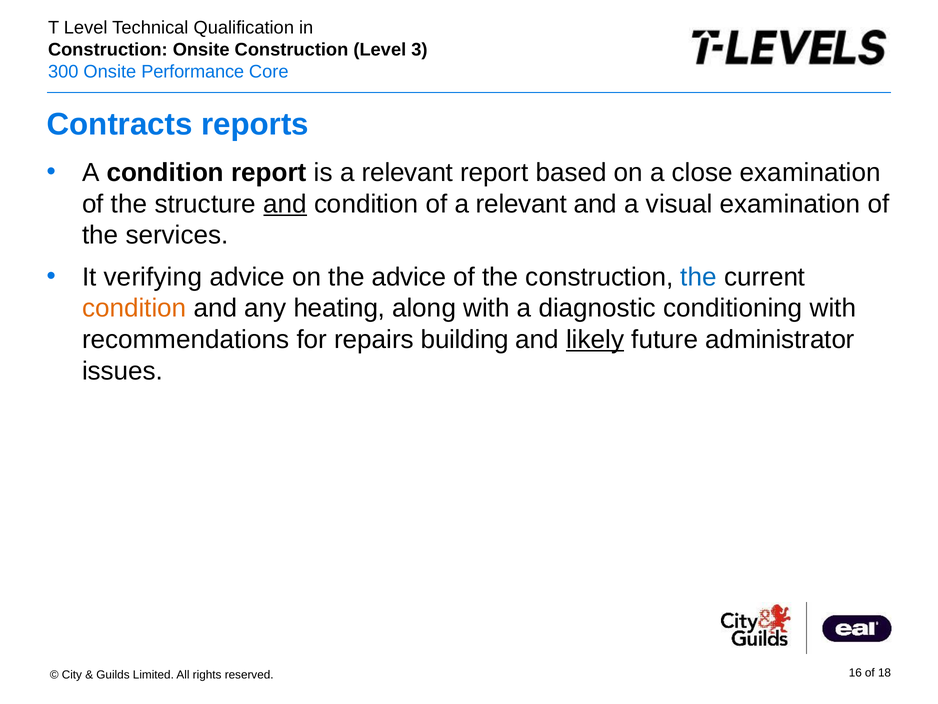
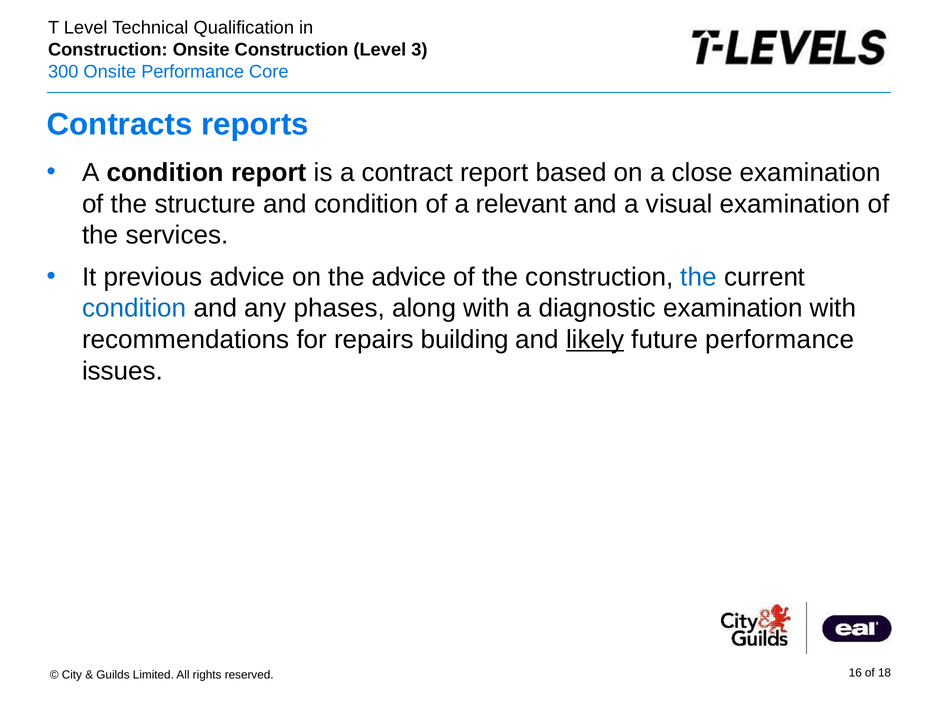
is a relevant: relevant -> contract
and at (285, 204) underline: present -> none
verifying: verifying -> previous
condition at (134, 308) colour: orange -> blue
heating: heating -> phases
diagnostic conditioning: conditioning -> examination
future administrator: administrator -> performance
